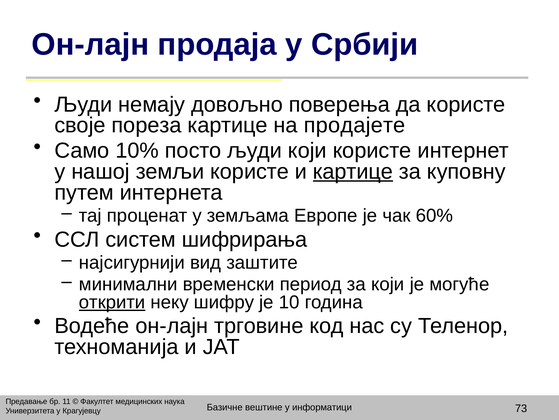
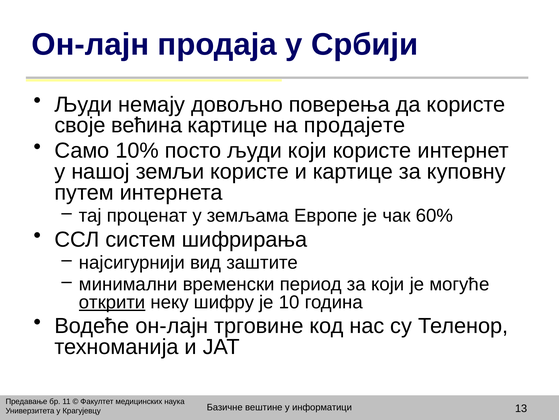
пореза: пореза -> већина
картице at (353, 171) underline: present -> none
73: 73 -> 13
